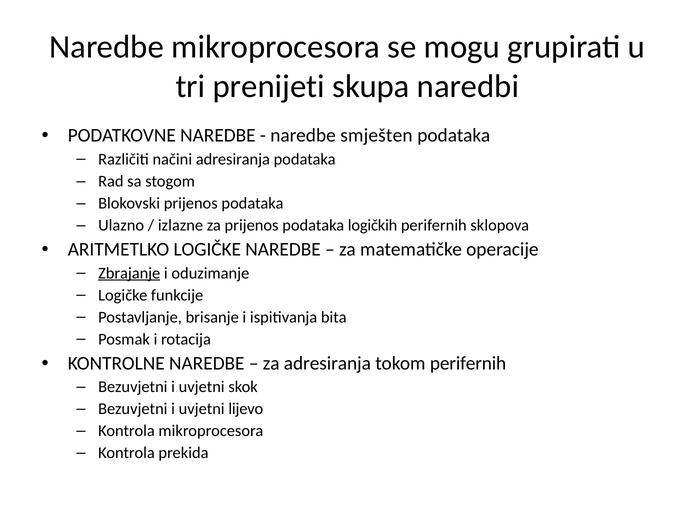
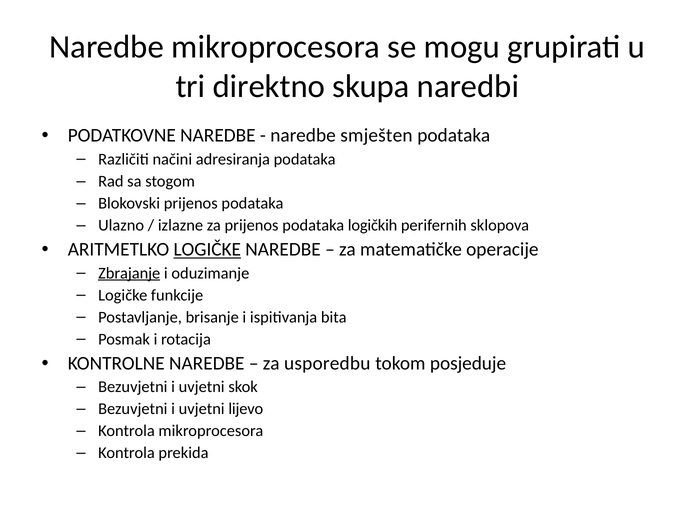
prenijeti: prenijeti -> direktno
LOGIČKE at (207, 249) underline: none -> present
za adresiranja: adresiranja -> usporedbu
tokom perifernih: perifernih -> posjeduje
